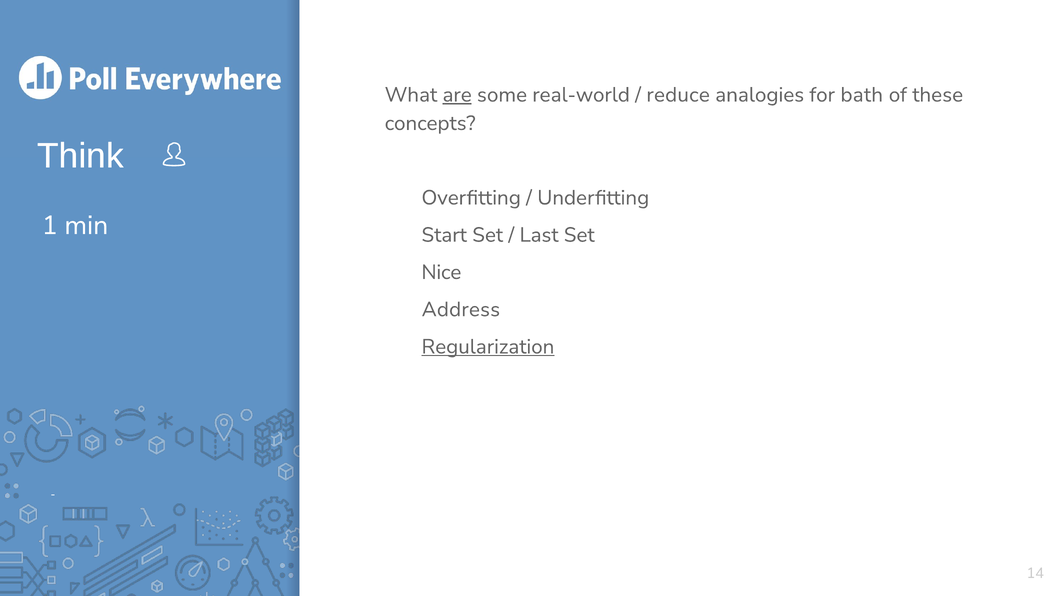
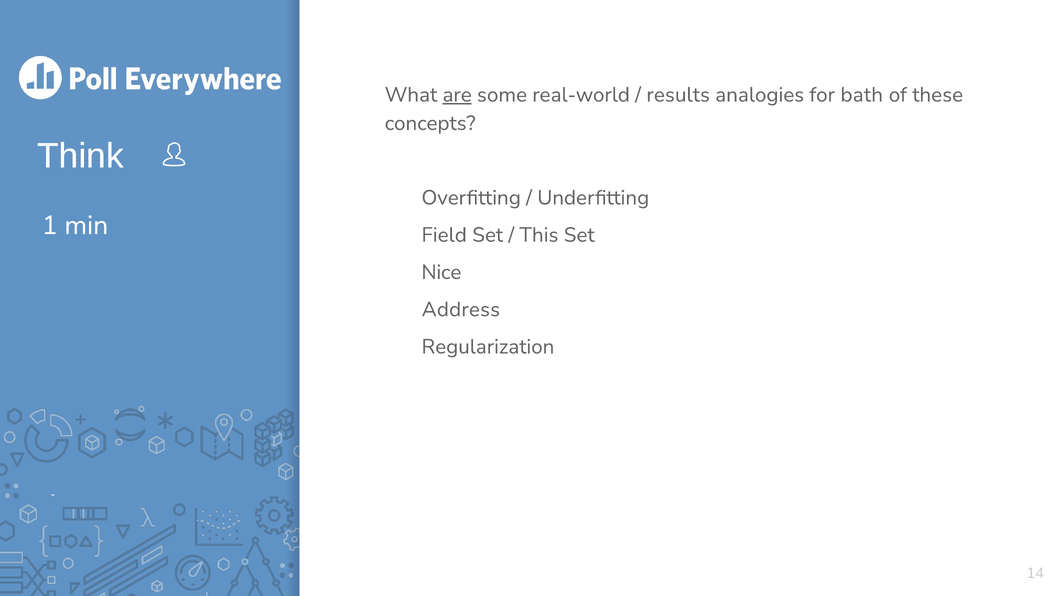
reduce: reduce -> results
Start: Start -> Field
Last: Last -> This
Regularization underline: present -> none
